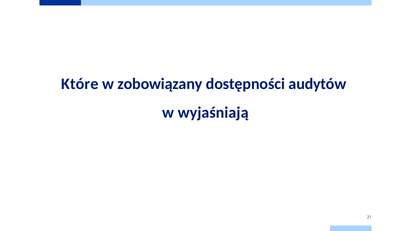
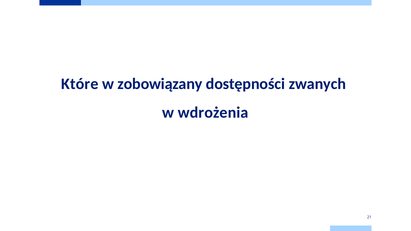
audytów: audytów -> zwanych
wyjaśniają: wyjaśniają -> wdrożenia
